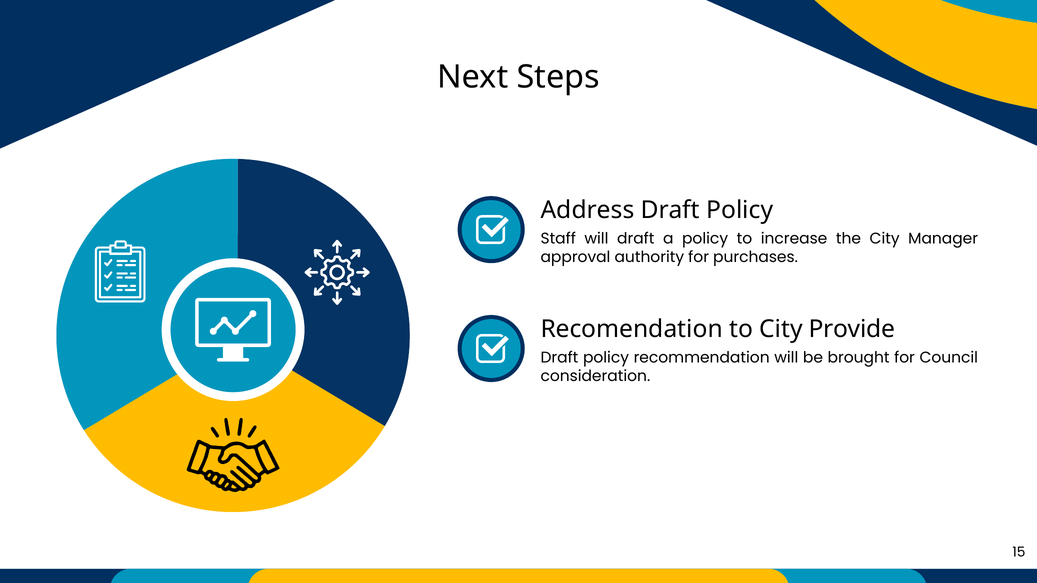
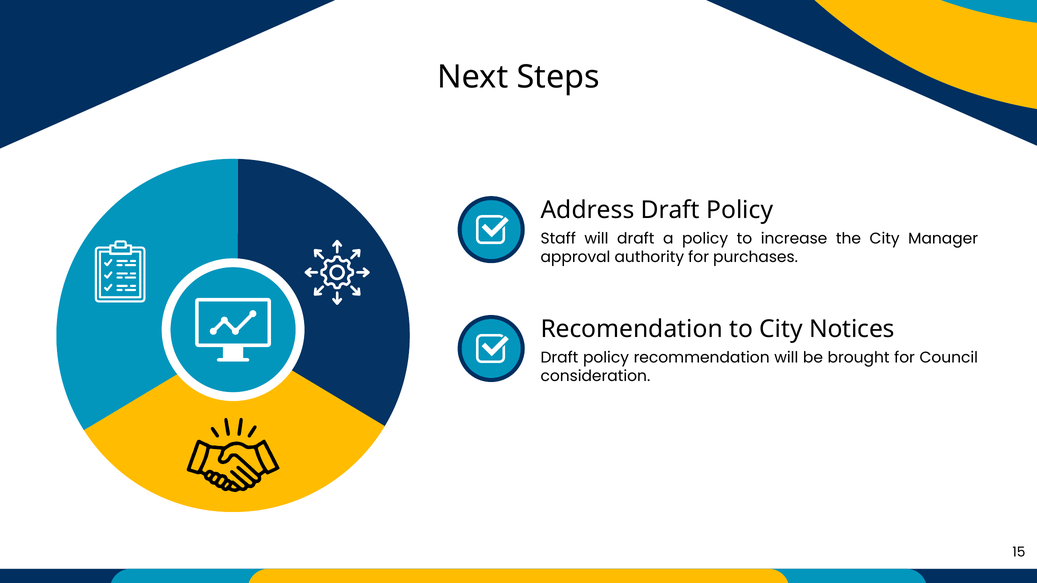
Provide: Provide -> Notices
